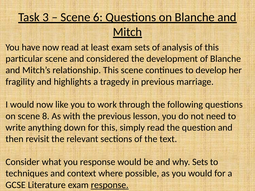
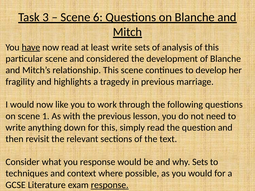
have underline: none -> present
least exam: exam -> write
8: 8 -> 1
